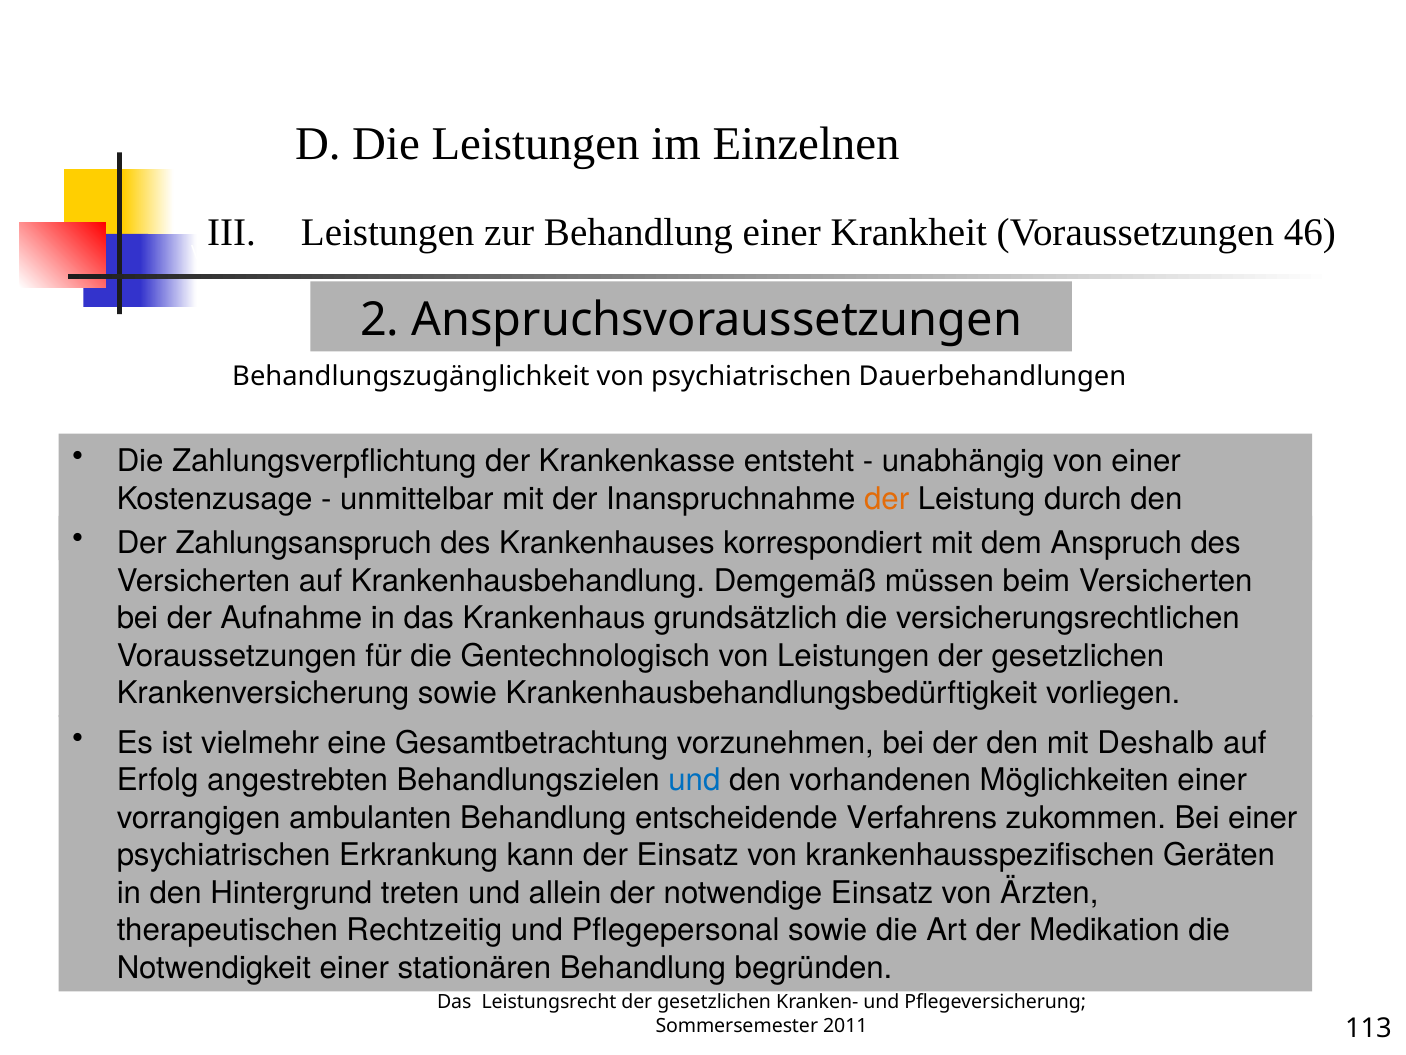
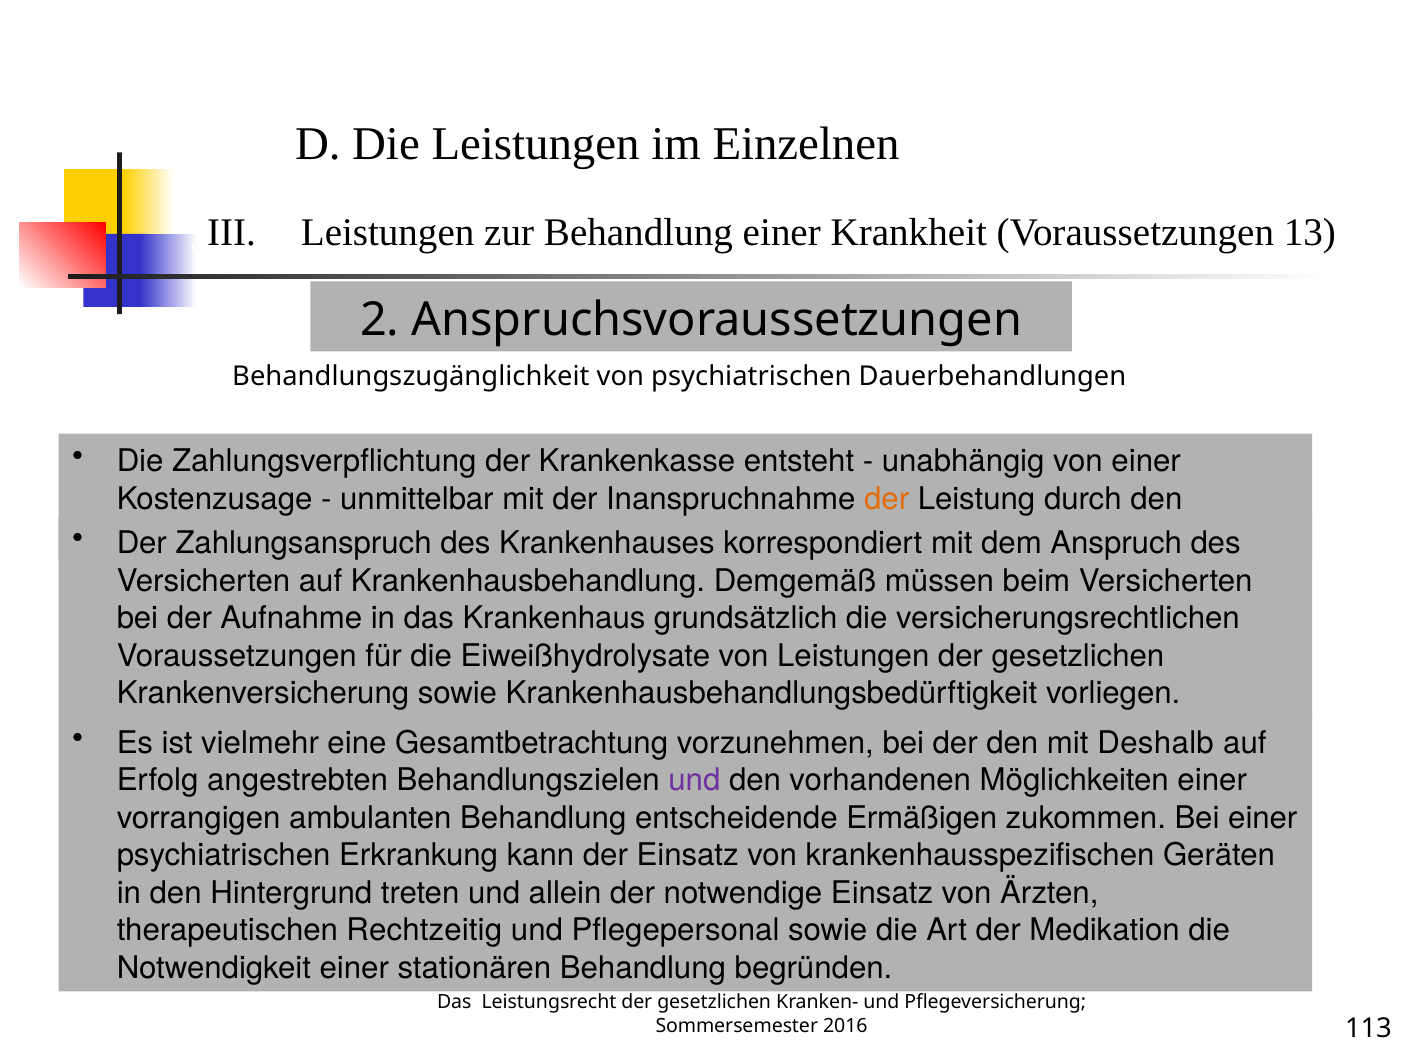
46: 46 -> 13
Gentechnologisch: Gentechnologisch -> Eiweißhydrolysate
und at (694, 780) colour: blue -> purple
Verfahrens: Verfahrens -> Ermäßigen
2011: 2011 -> 2016
